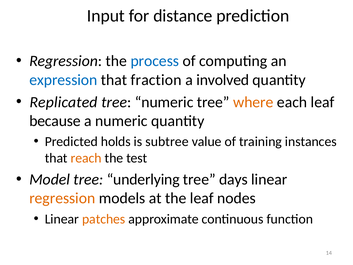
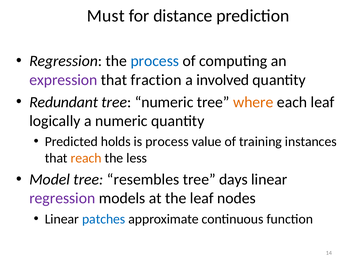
Input: Input -> Must
expression colour: blue -> purple
Replicated: Replicated -> Redundant
because: because -> logically
is subtree: subtree -> process
test: test -> less
underlying: underlying -> resembles
regression at (62, 198) colour: orange -> purple
patches colour: orange -> blue
